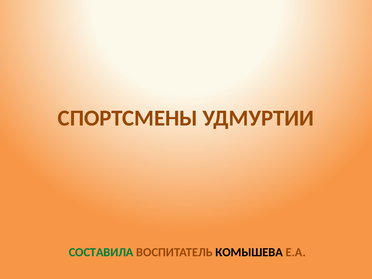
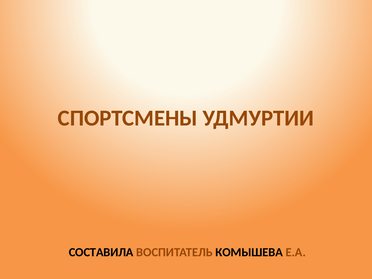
СОСТАВИЛА colour: green -> black
